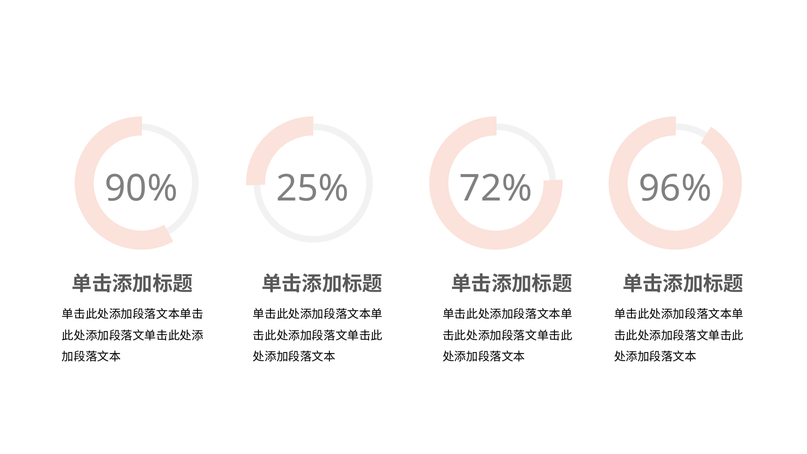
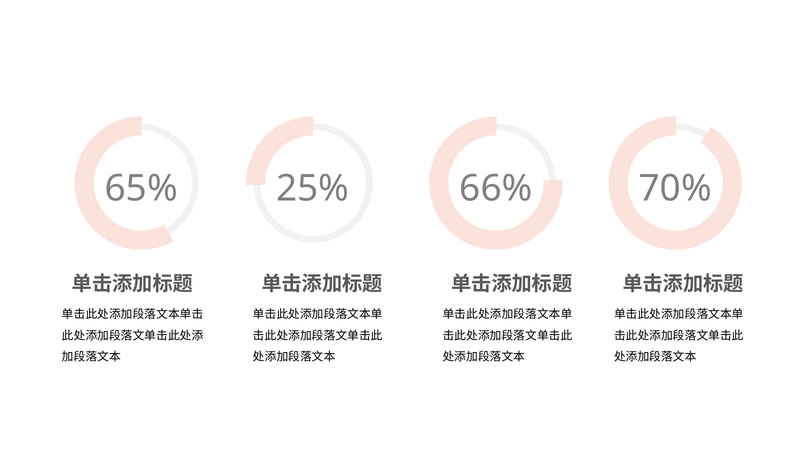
90%: 90% -> 65%
72%: 72% -> 66%
96%: 96% -> 70%
